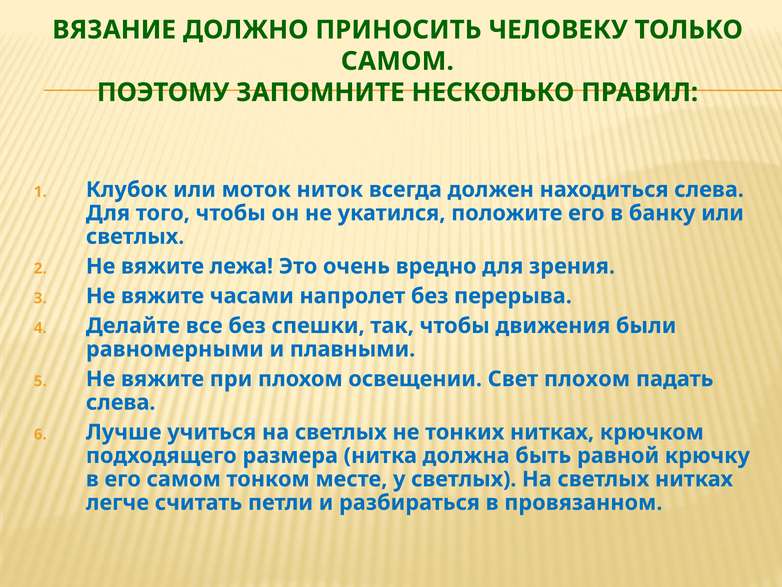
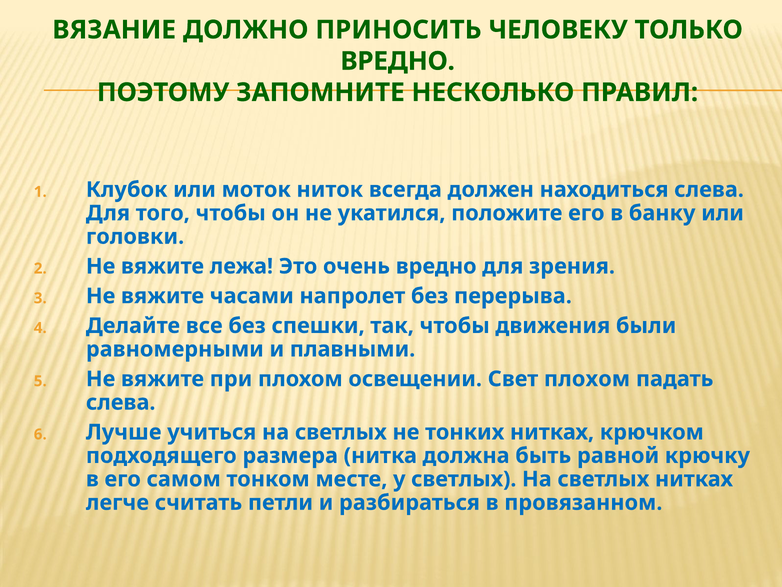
САМОМ at (397, 61): САМОМ -> ВРЕДНО
светлых at (135, 236): светлых -> головки
